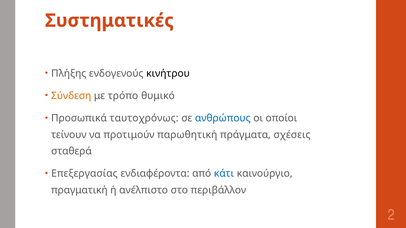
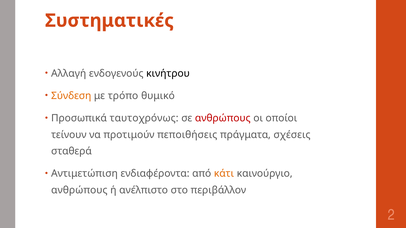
Πλήξης: Πλήξης -> Αλλαγή
ανθρώπους at (223, 119) colour: blue -> red
παρωθητική: παρωθητική -> πεποιθήσεις
Επεξεργασίας: Επεξεργασίας -> Αντιμετώπιση
κάτι colour: blue -> orange
πραγματική at (79, 190): πραγματική -> ανθρώπους
